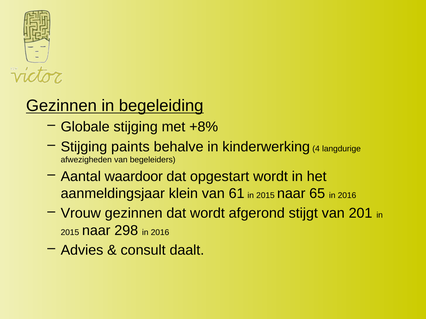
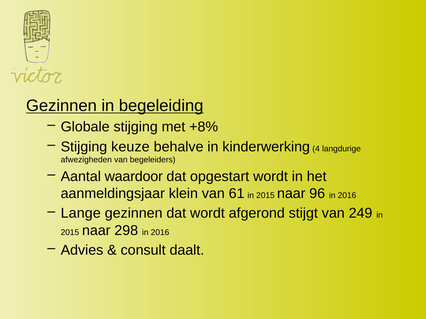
paints: paints -> keuze
65: 65 -> 96
Vrouw: Vrouw -> Lange
201: 201 -> 249
